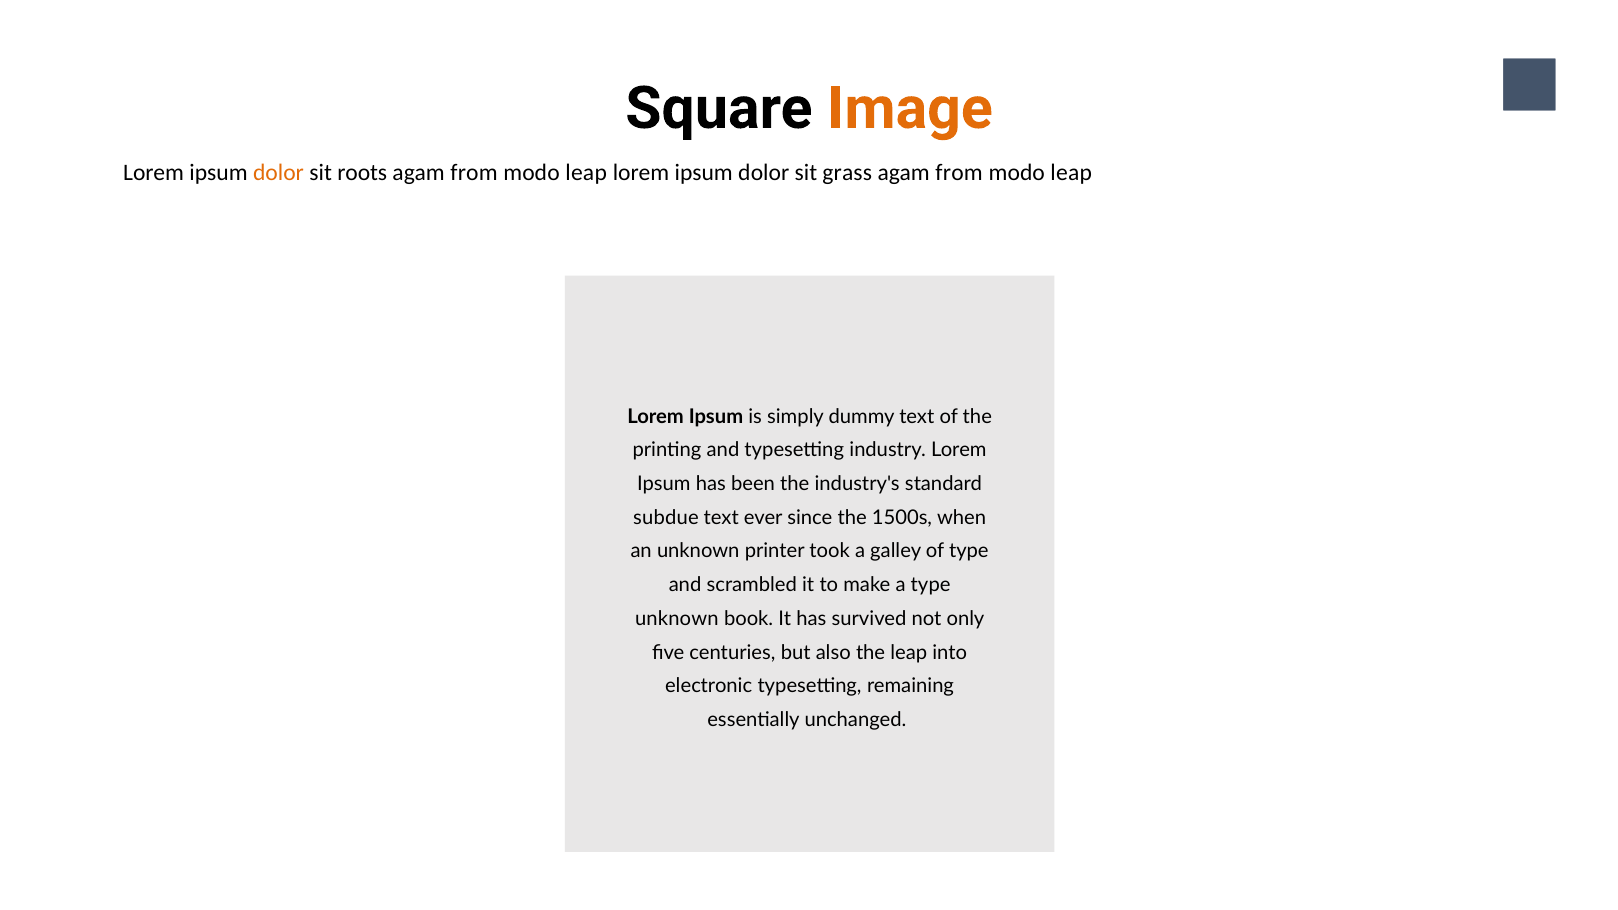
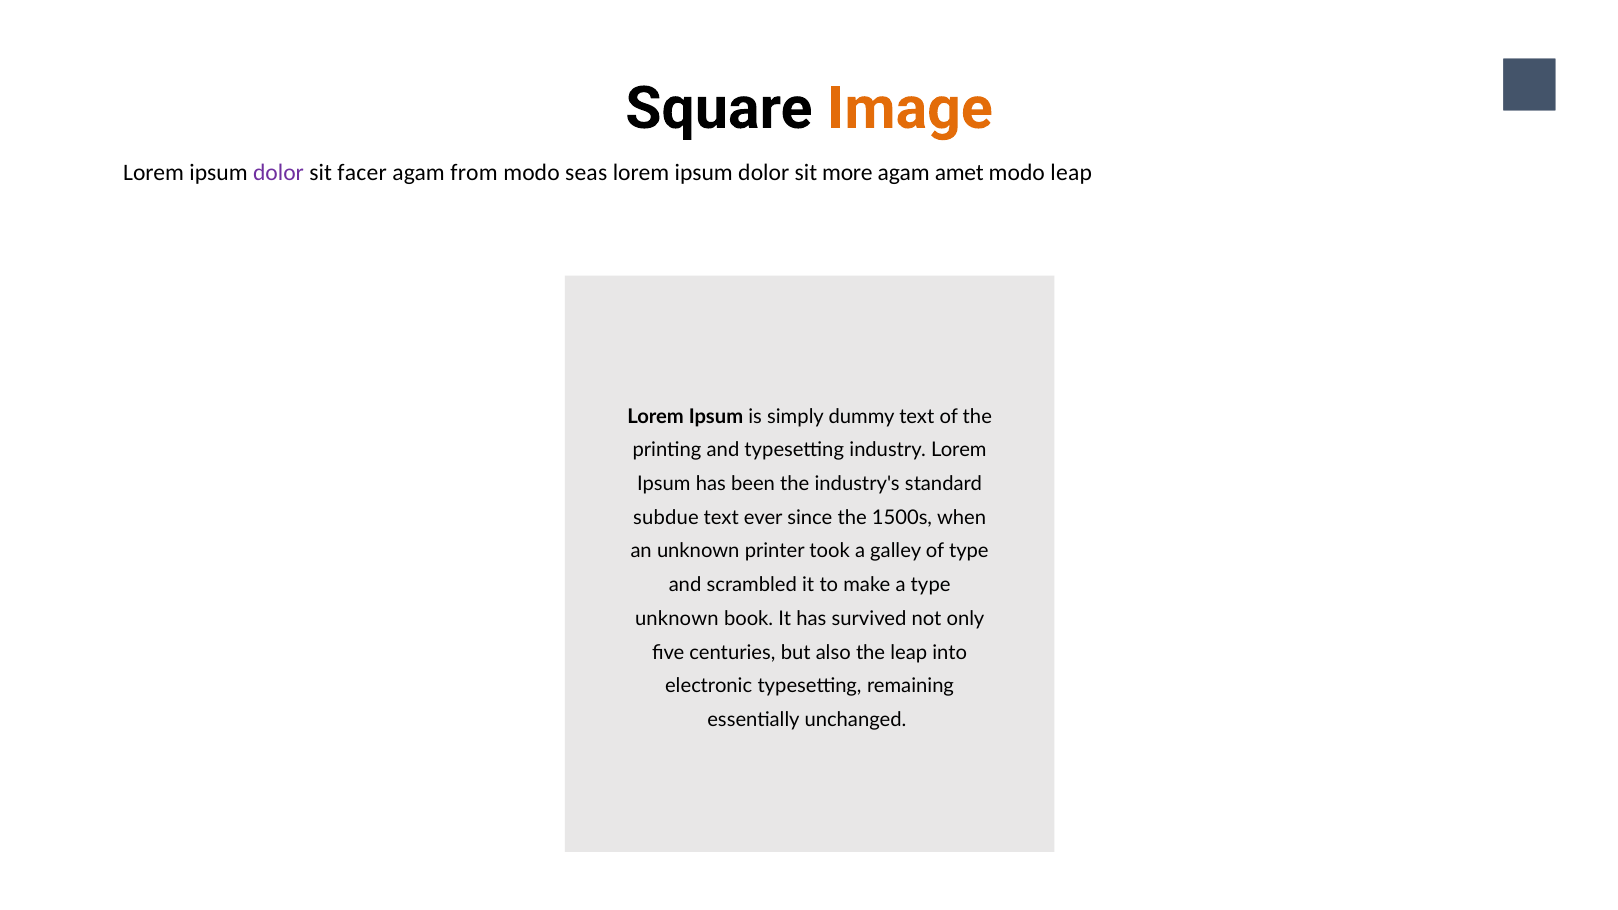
dolor at (279, 172) colour: orange -> purple
roots: roots -> facer
leap at (586, 172): leap -> seas
grass: grass -> more
from at (959, 172): from -> amet
